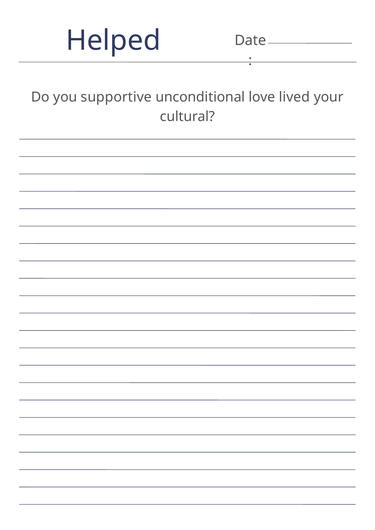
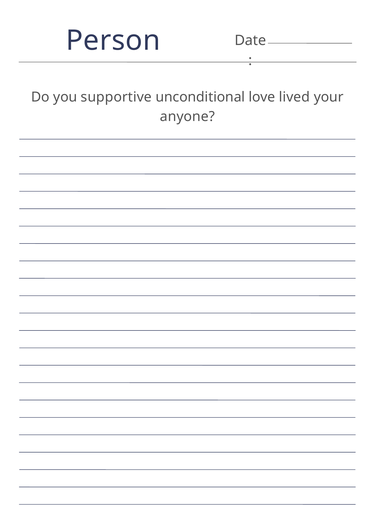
Helped: Helped -> Person
cultural: cultural -> anyone
